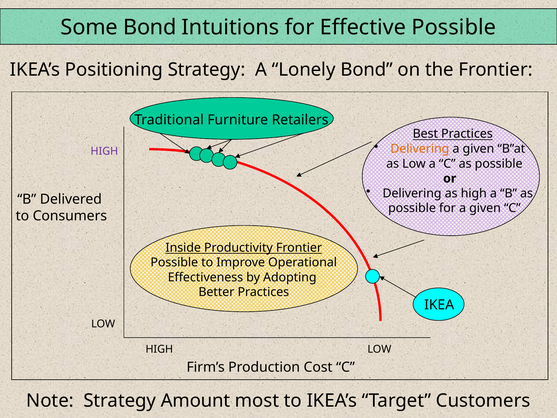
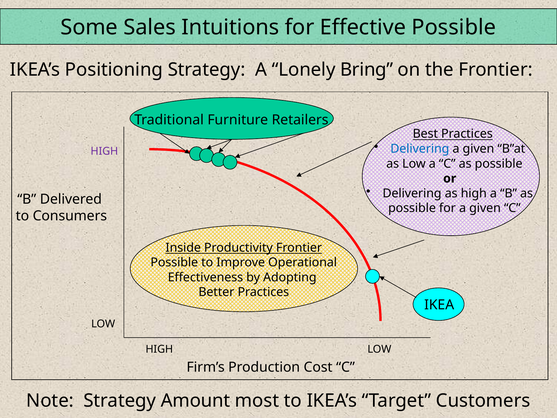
Some Bond: Bond -> Sales
Lonely Bond: Bond -> Bring
Delivering at (420, 149) colour: orange -> blue
